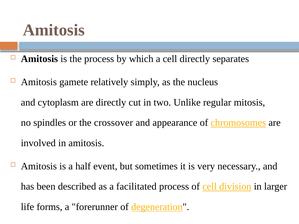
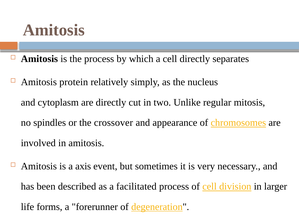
gamete: gamete -> protein
half: half -> axis
